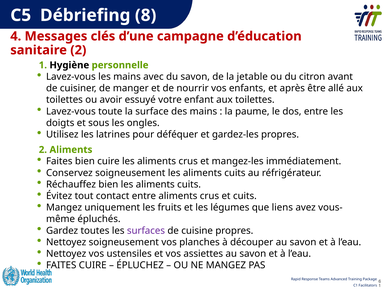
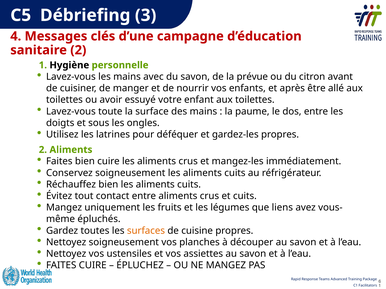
8: 8 -> 3
jetable: jetable -> prévue
surfaces colour: purple -> orange
